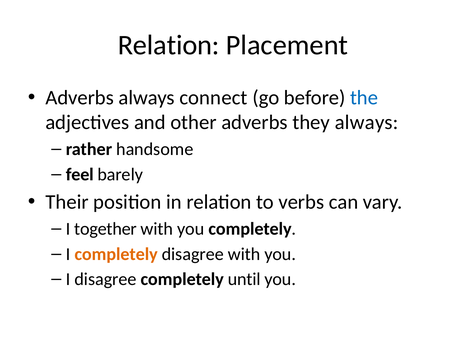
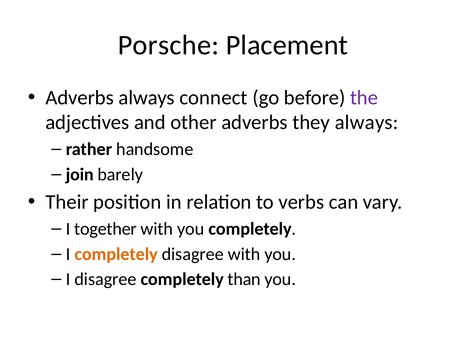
Relation at (169, 45): Relation -> Porsche
the colour: blue -> purple
feel: feel -> join
until: until -> than
